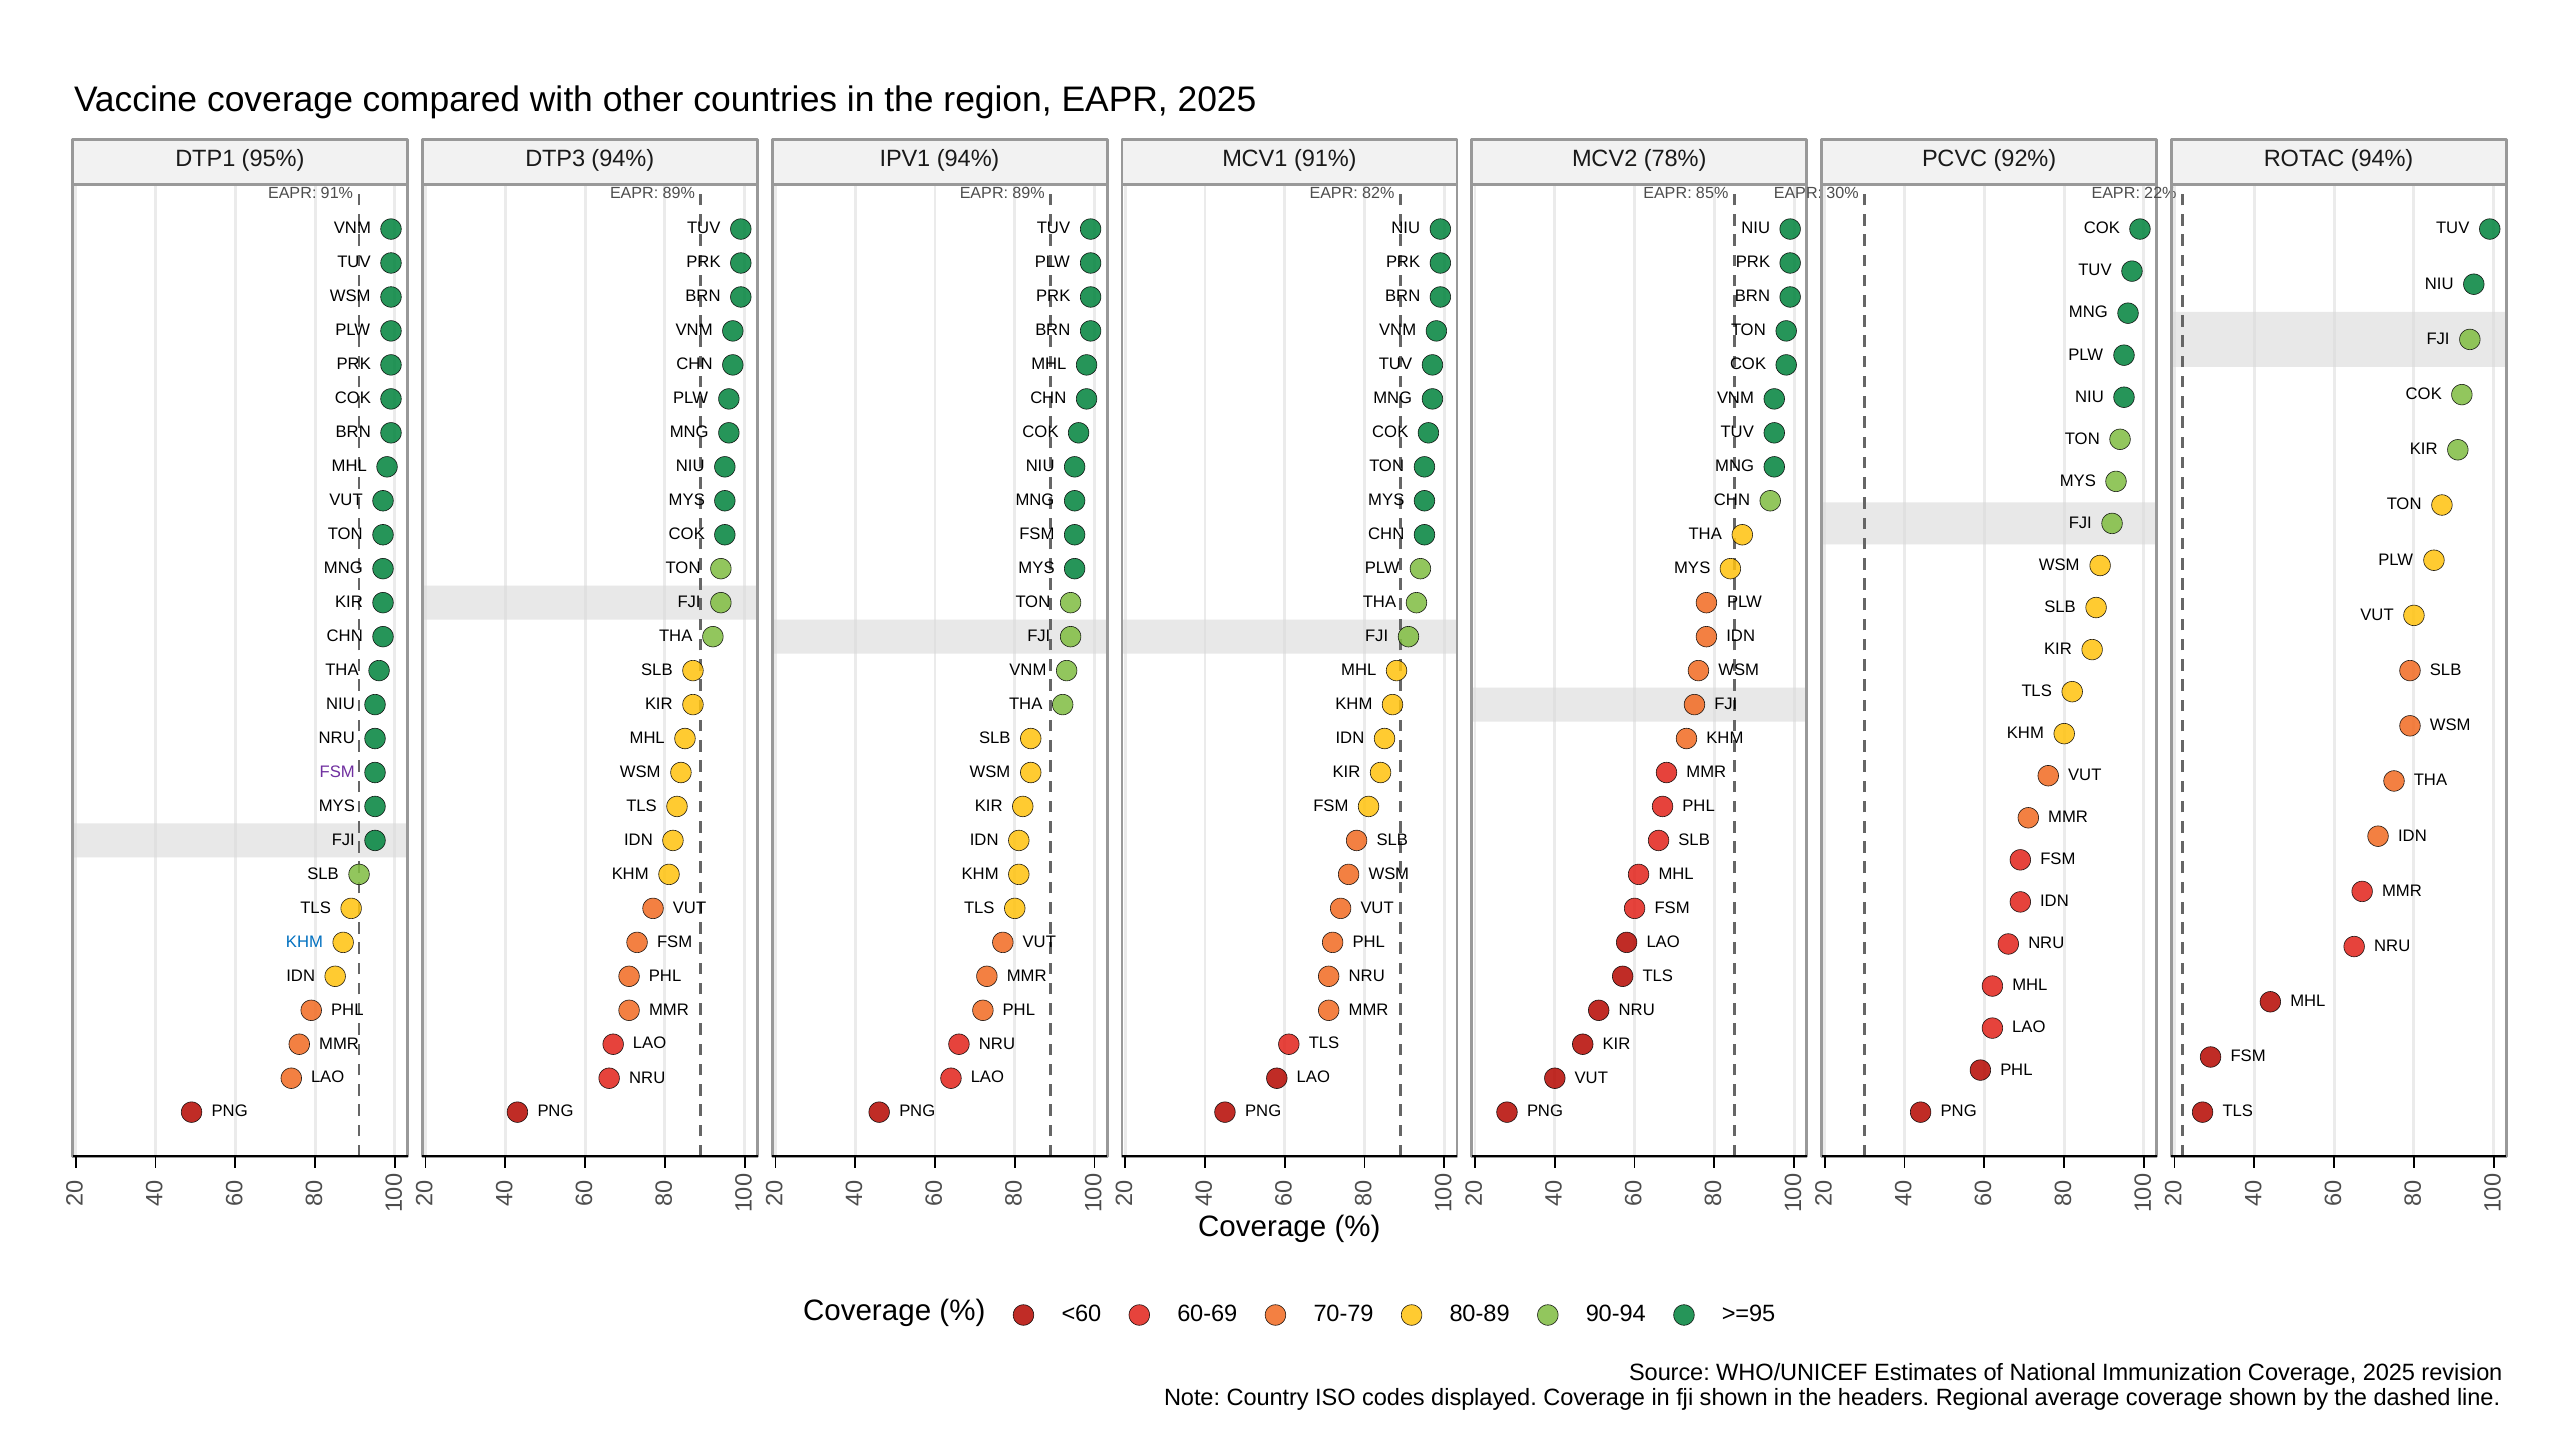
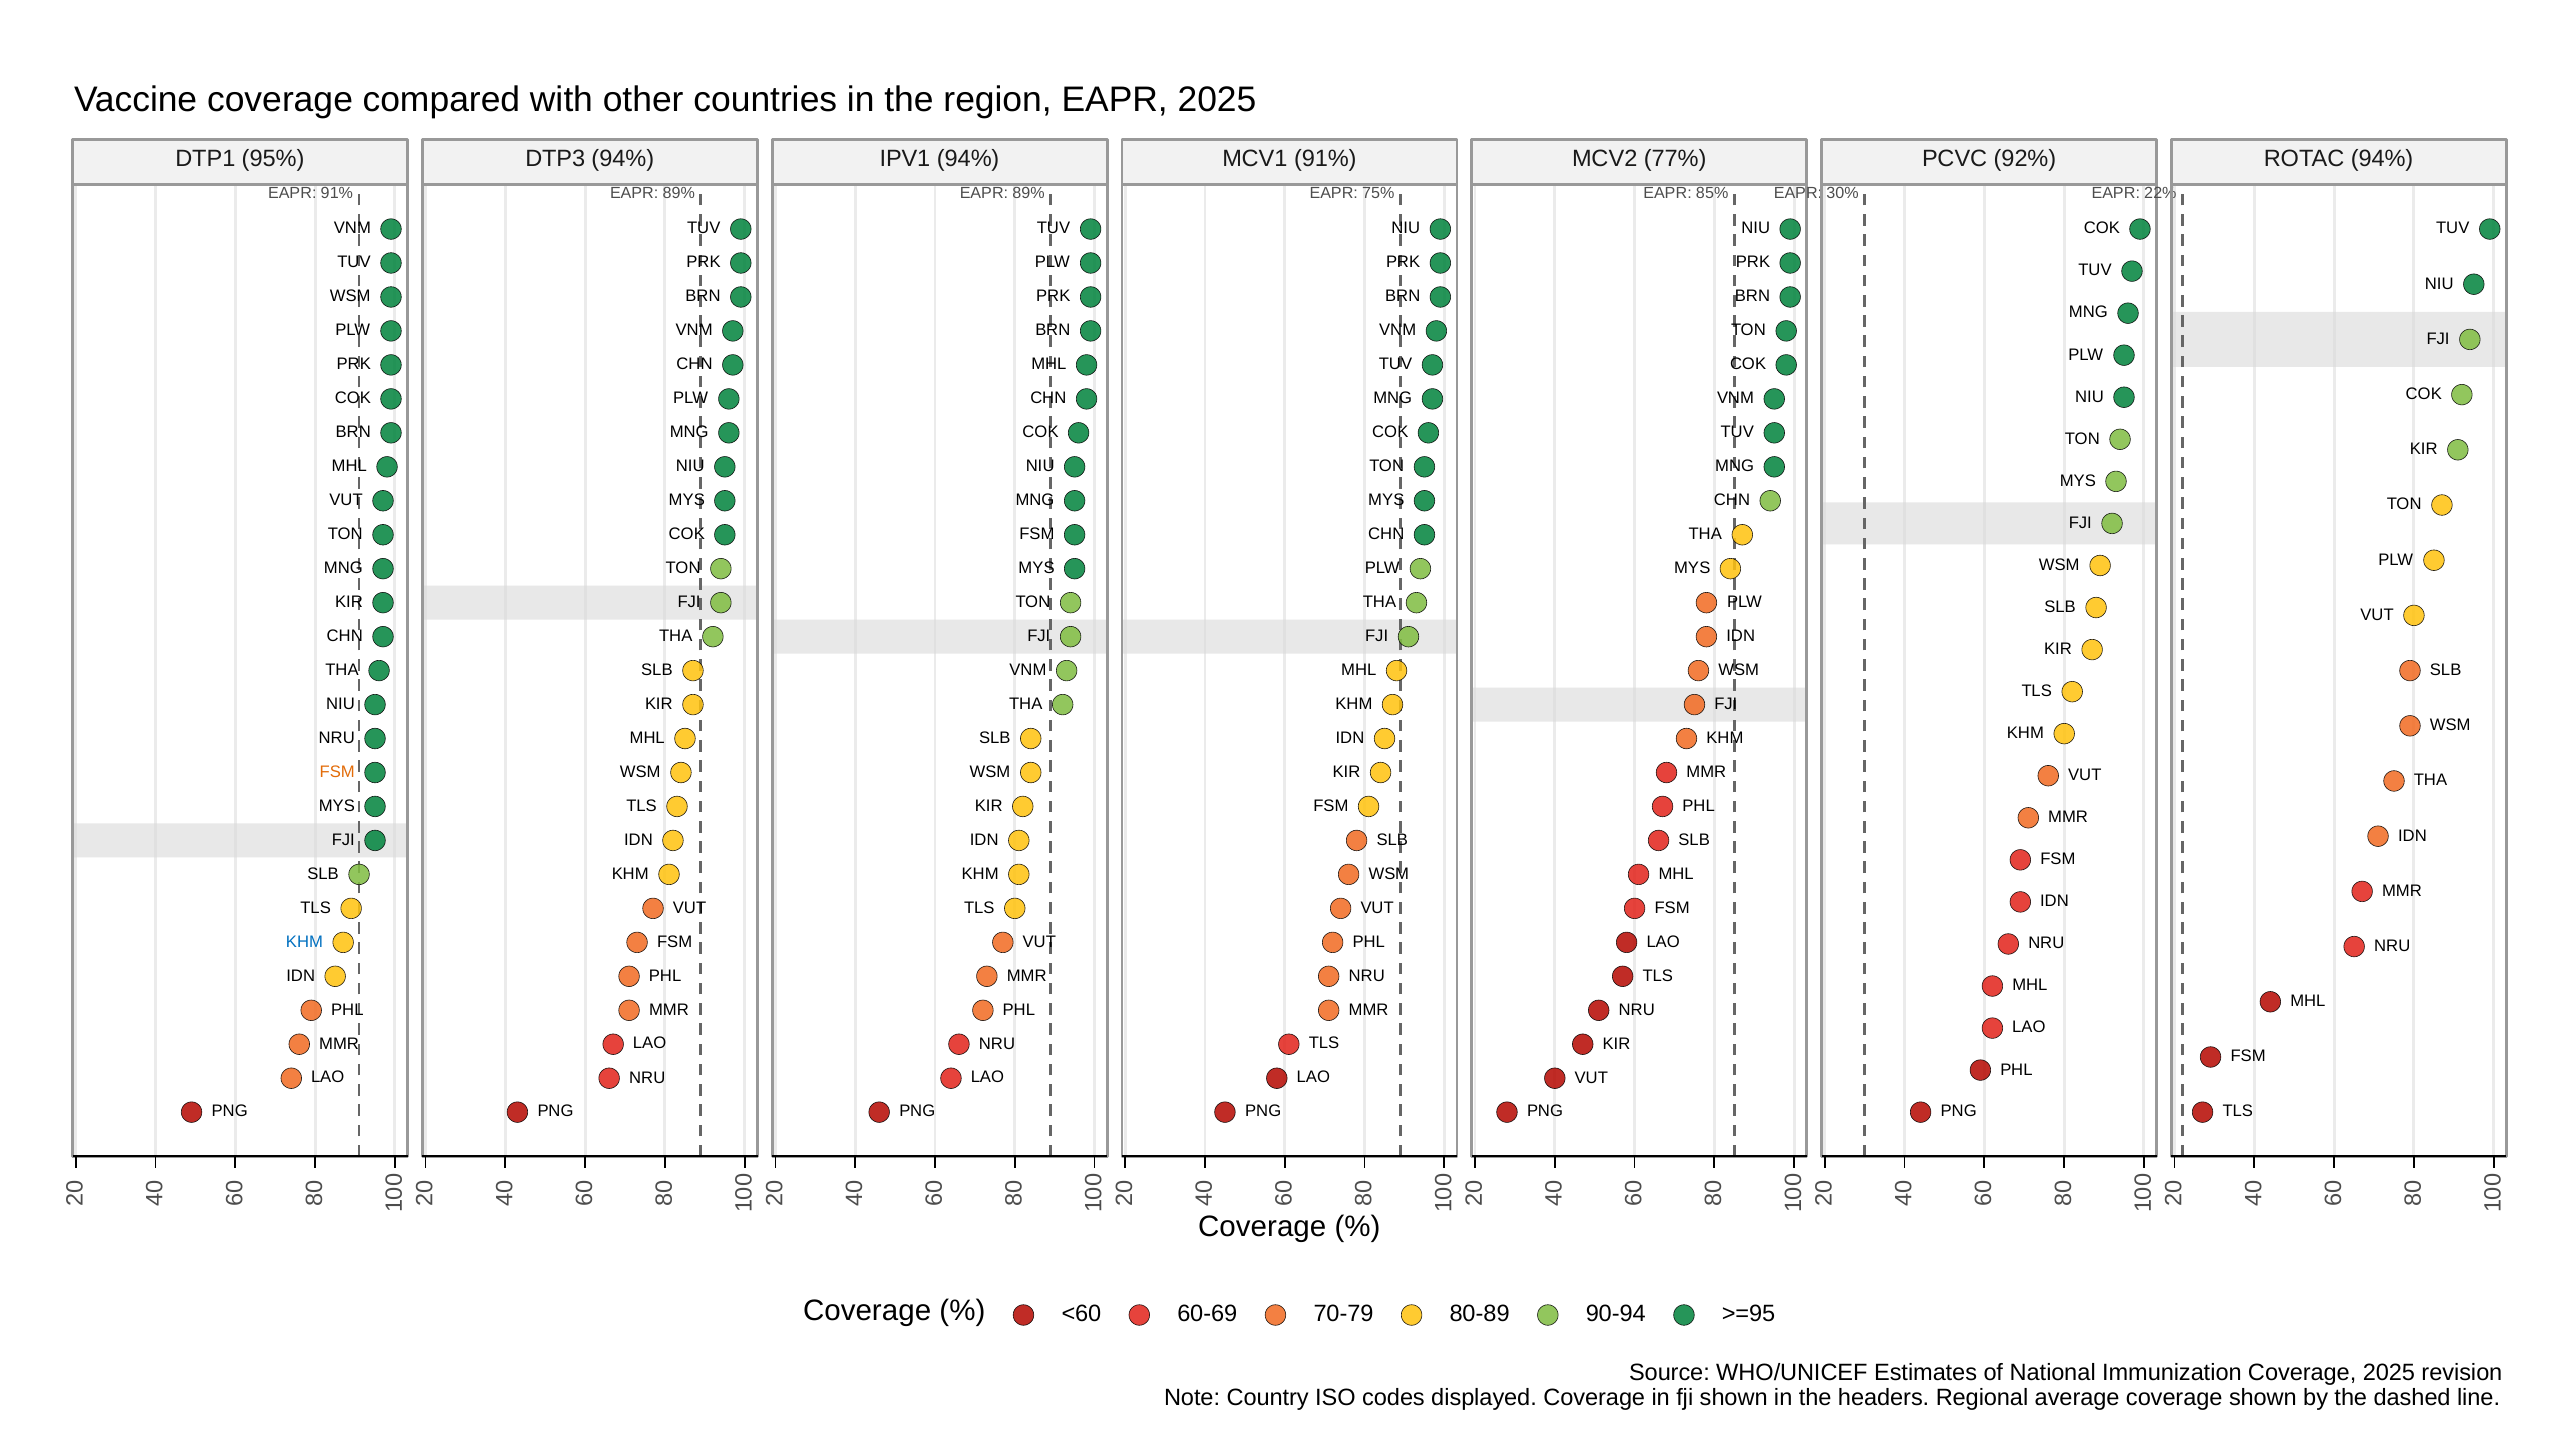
78%: 78% -> 77%
82%: 82% -> 75%
FSM at (337, 772) colour: purple -> orange
